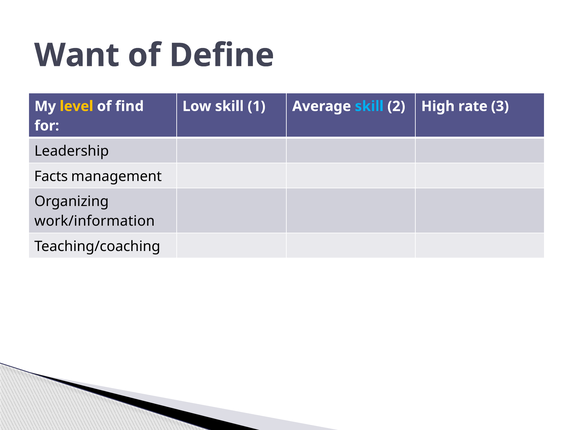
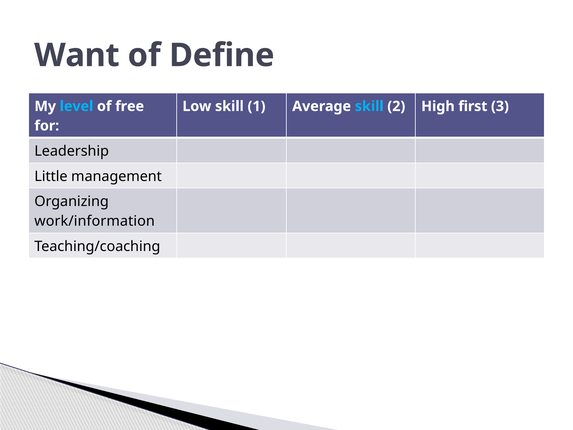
level colour: yellow -> light blue
find: find -> free
rate: rate -> first
Facts: Facts -> Little
